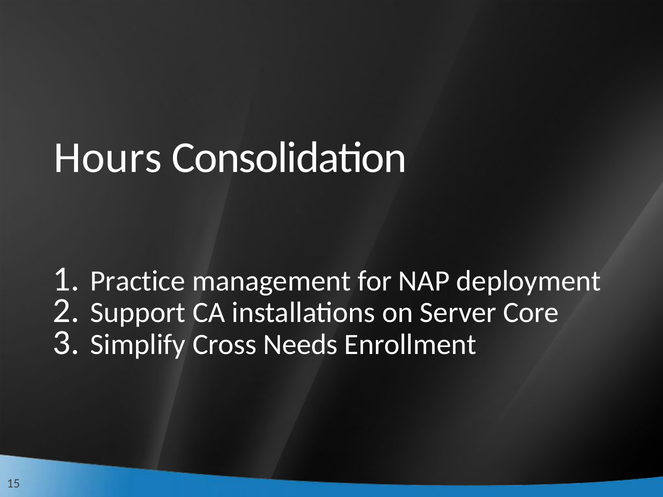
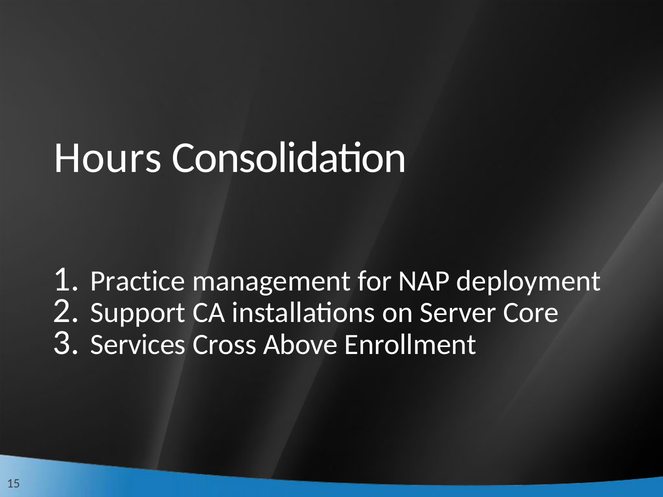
Simplify: Simplify -> Services
Needs: Needs -> Above
